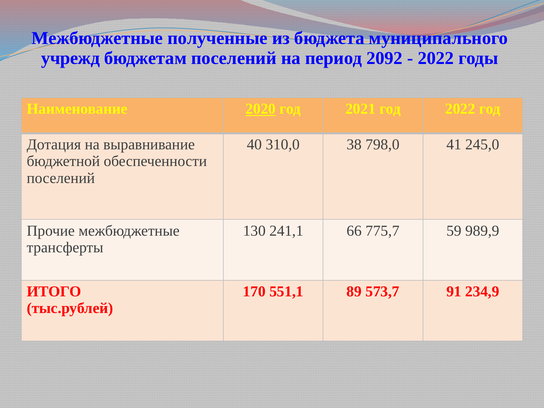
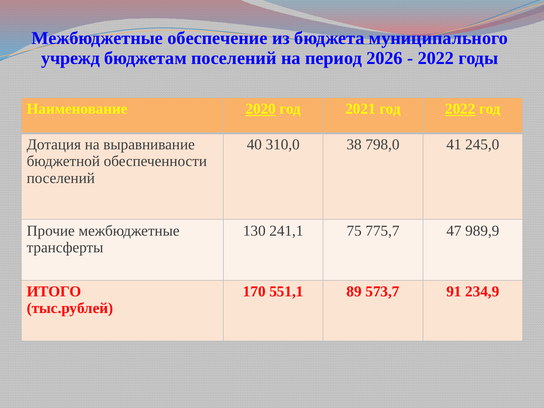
полученные: полученные -> обеспечение
2092: 2092 -> 2026
2022 at (460, 109) underline: none -> present
66: 66 -> 75
59: 59 -> 47
